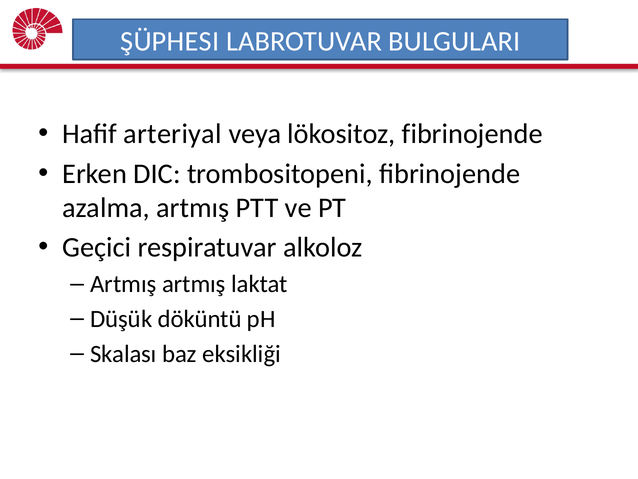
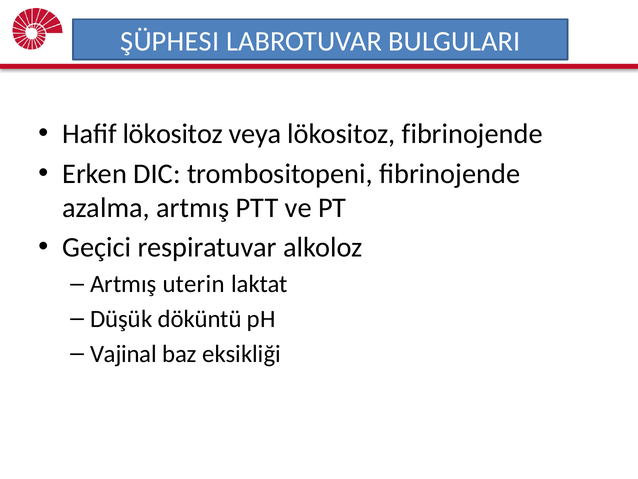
Hafif arteriyal: arteriyal -> lökositoz
Artmış artmış: artmış -> uterin
Skalası: Skalası -> Vajinal
